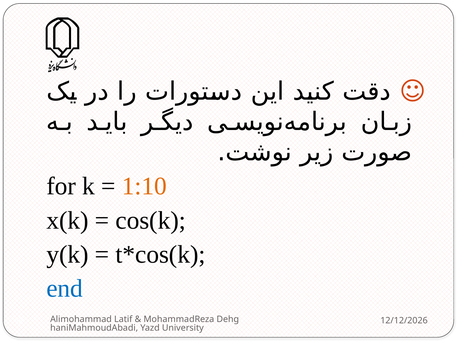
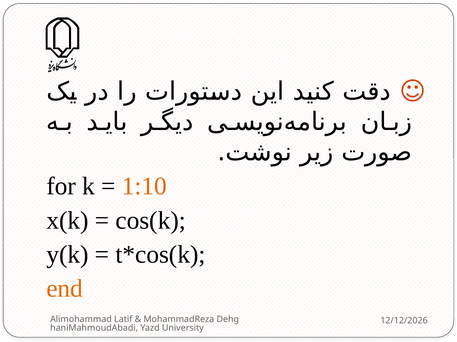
end colour: blue -> orange
